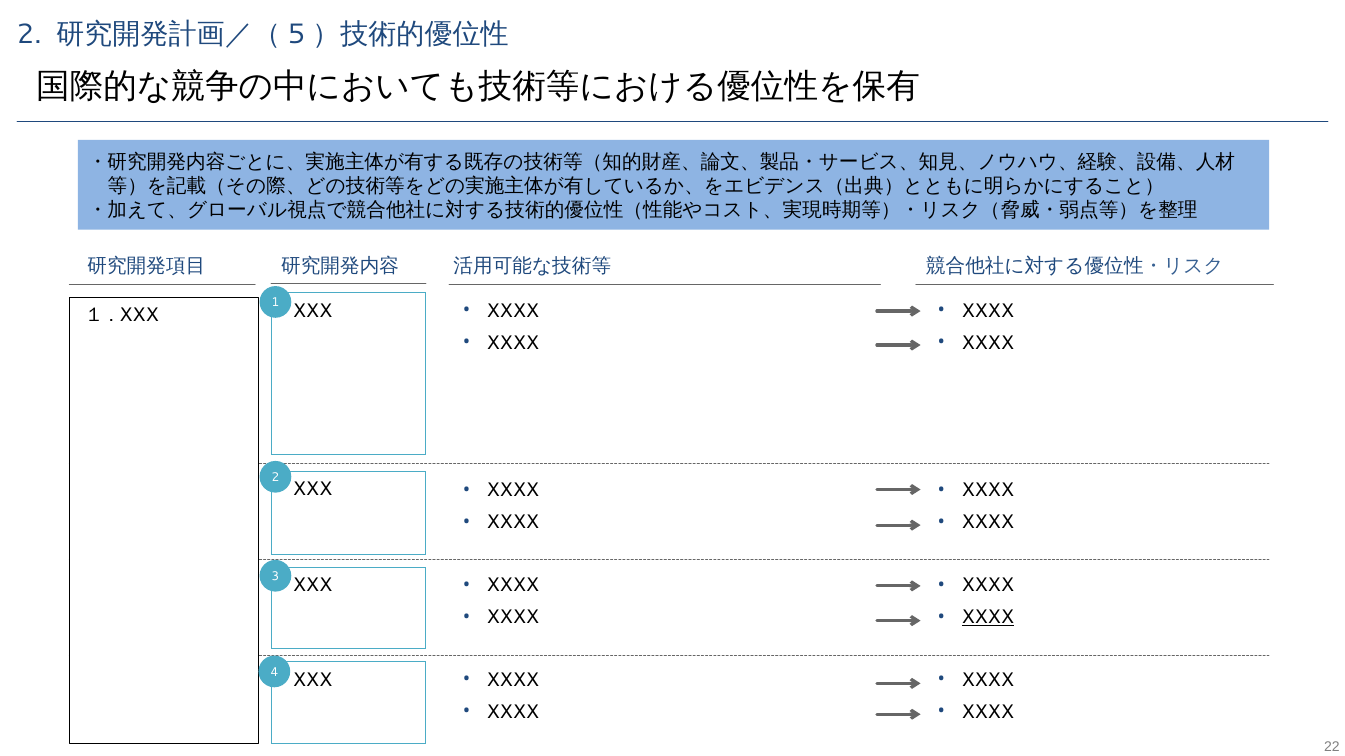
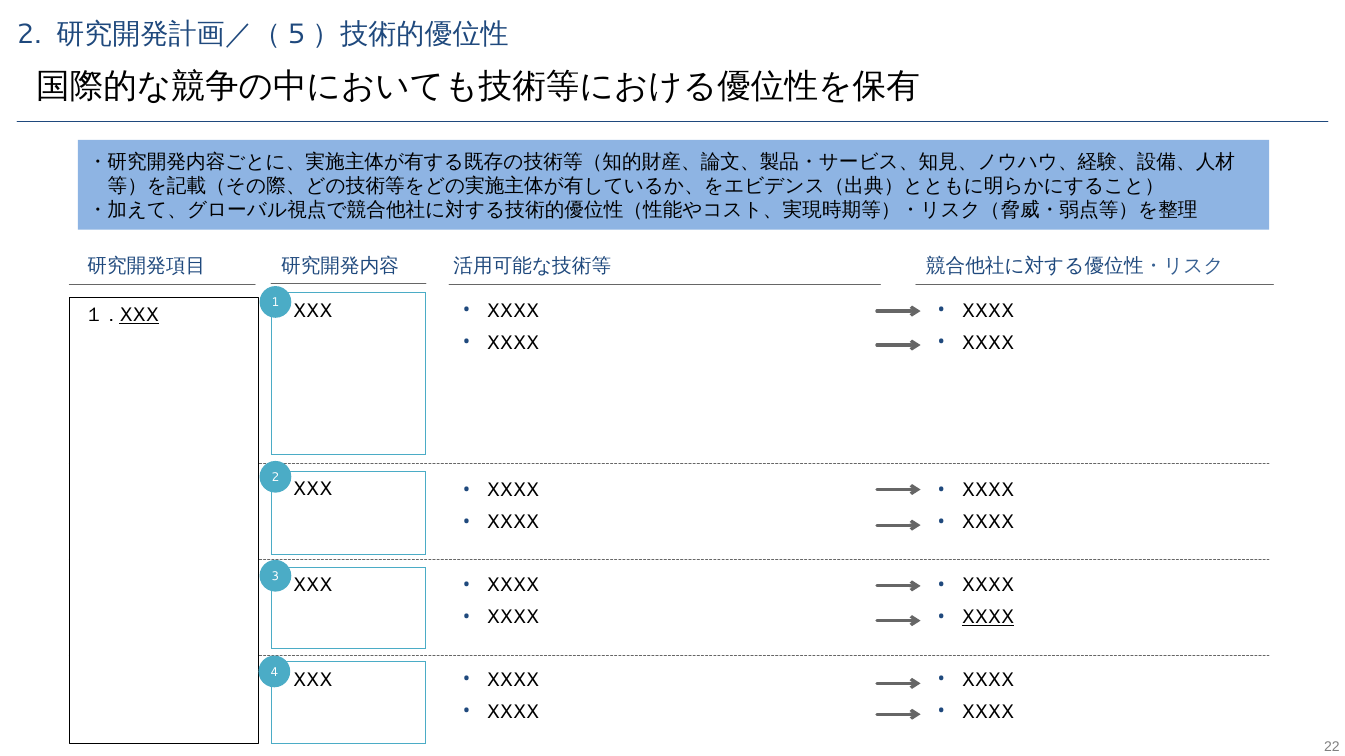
XXX at (139, 315) underline: none -> present
